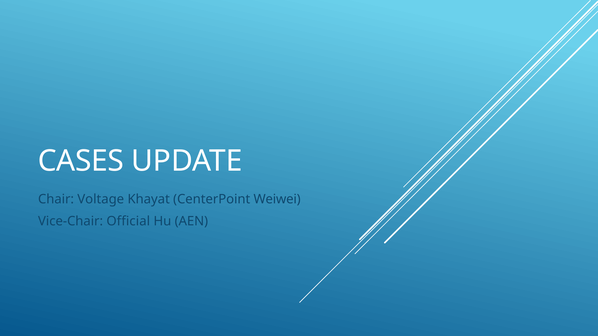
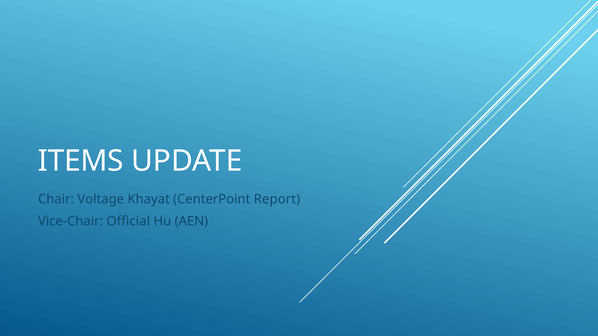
CASES: CASES -> ITEMS
Weiwei: Weiwei -> Report
